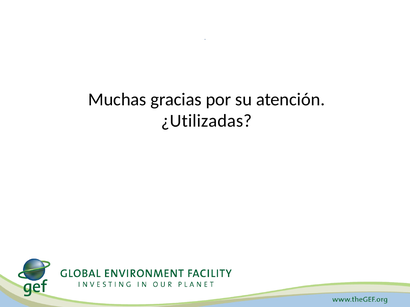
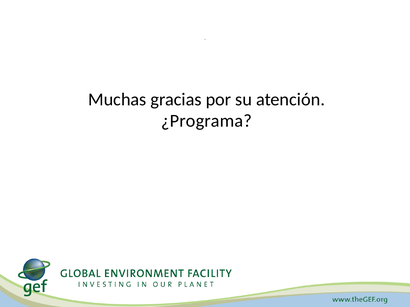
¿Utilizadas: ¿Utilizadas -> ¿Programa
